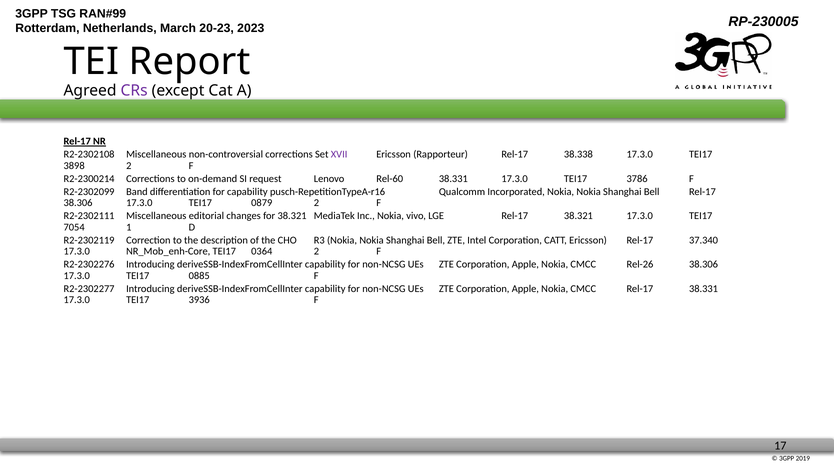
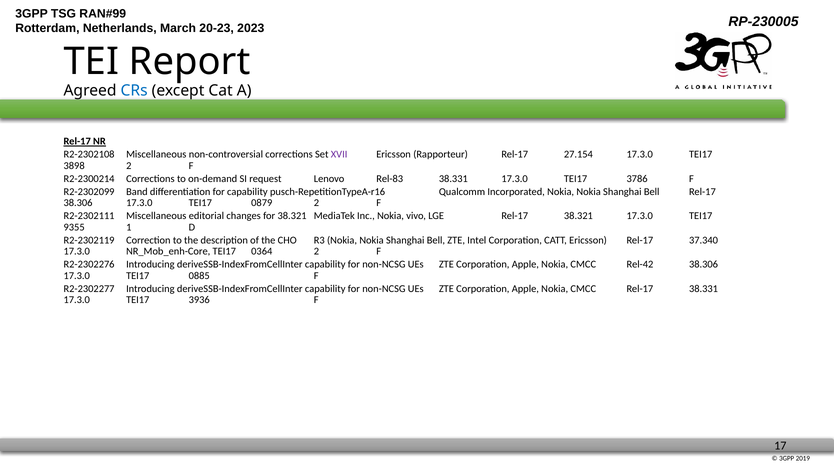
CRs colour: purple -> blue
38.338: 38.338 -> 27.154
Rel-60: Rel-60 -> Rel-83
7054: 7054 -> 9355
Rel-26: Rel-26 -> Rel-42
